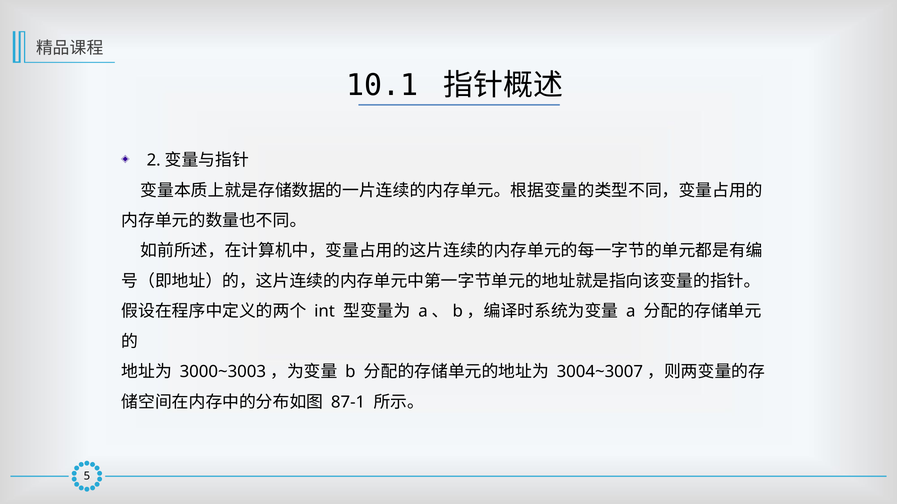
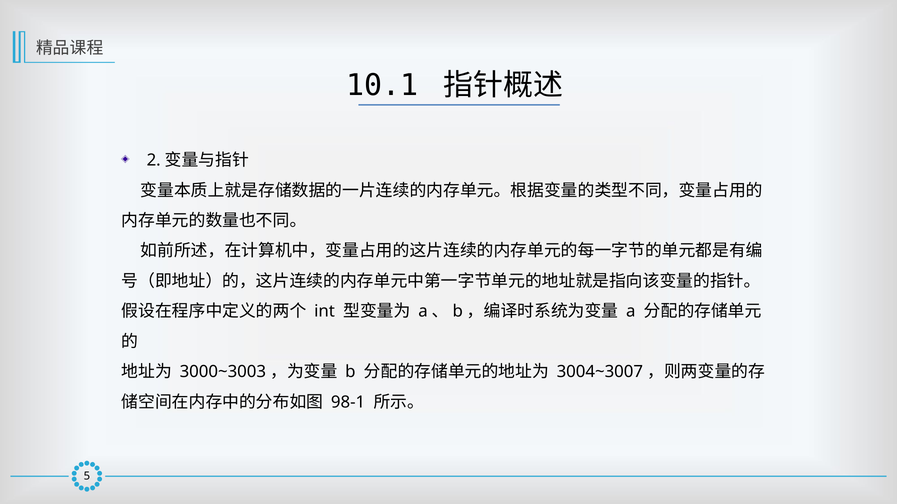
87-1: 87-1 -> 98-1
